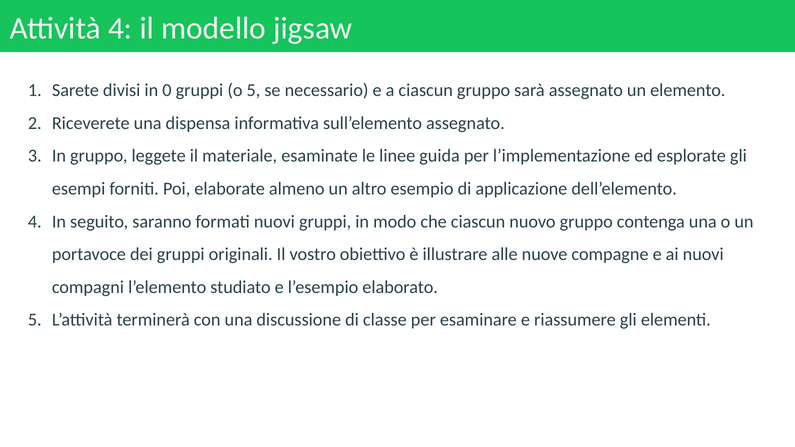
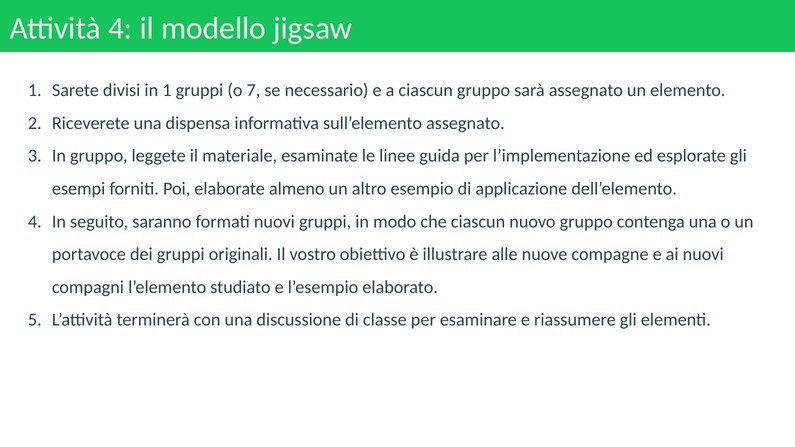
in 0: 0 -> 1
o 5: 5 -> 7
